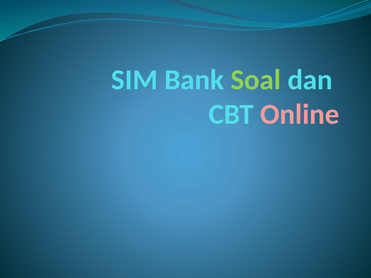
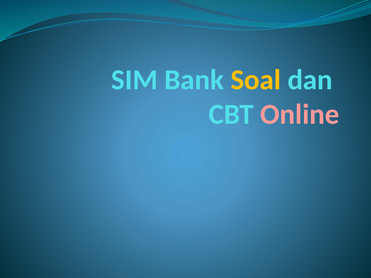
Soal colour: light green -> yellow
